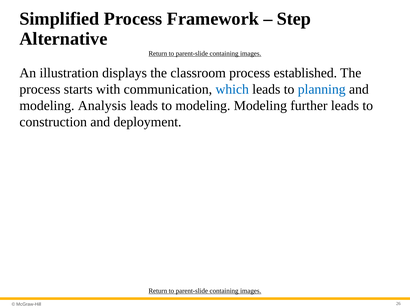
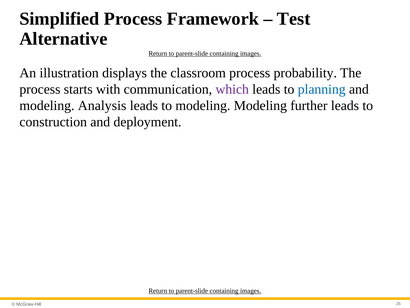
Step: Step -> Test
established: established -> probability
which colour: blue -> purple
